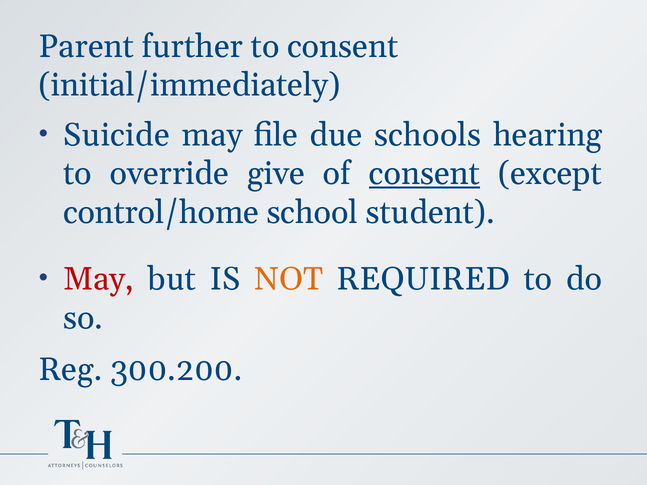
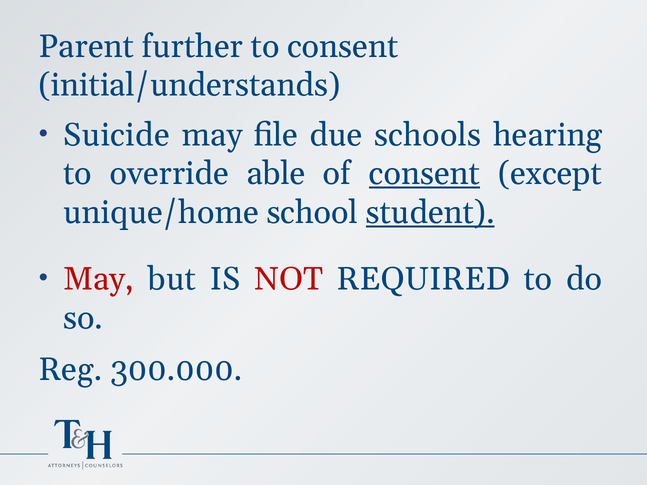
initial/immediately: initial/immediately -> initial/understands
give: give -> able
control/home: control/home -> unique/home
student underline: none -> present
NOT colour: orange -> red
300.200: 300.200 -> 300.000
